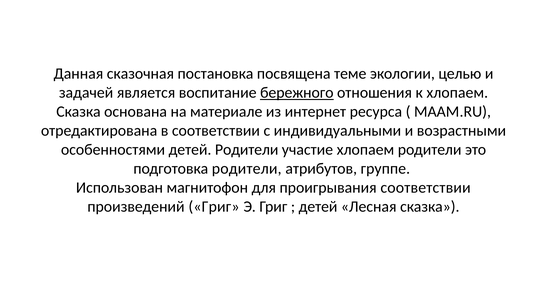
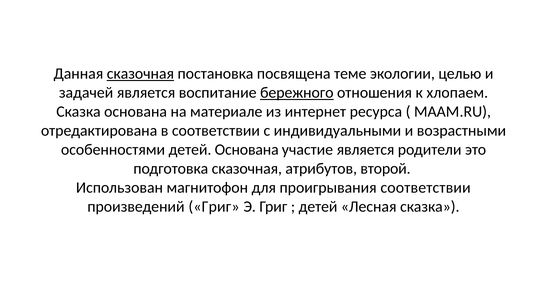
сказочная at (140, 74) underline: none -> present
детей Родители: Родители -> Основана
участие хлопаем: хлопаем -> является
подготовка родители: родители -> сказочная
группе: группе -> второй
